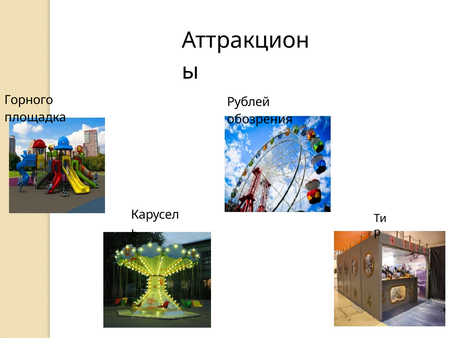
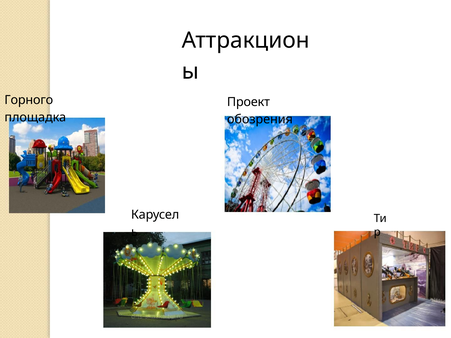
Рублей: Рублей -> Проект
